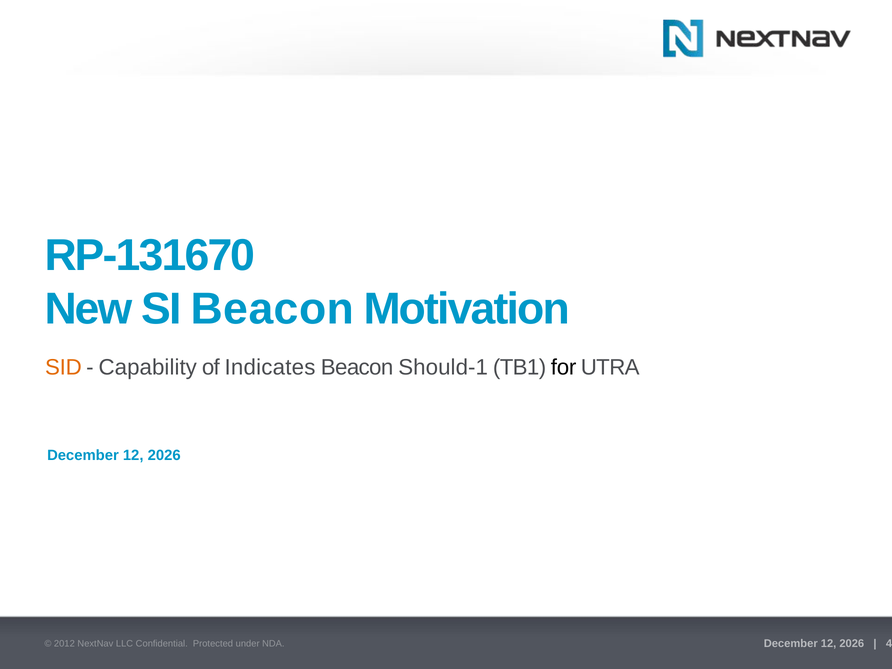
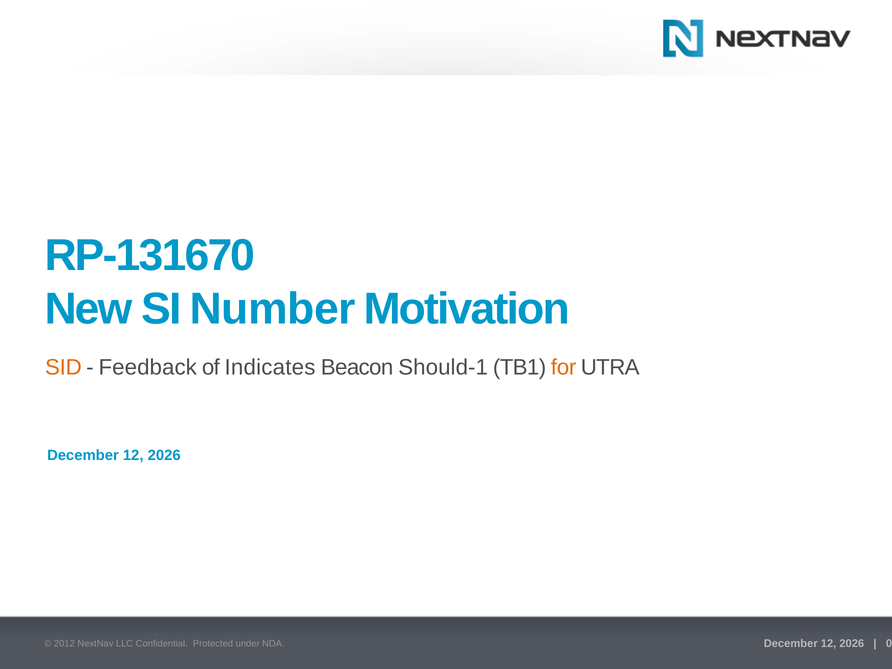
SI Beacon: Beacon -> Number
Capability: Capability -> Feedback
for colour: black -> orange
4: 4 -> 0
